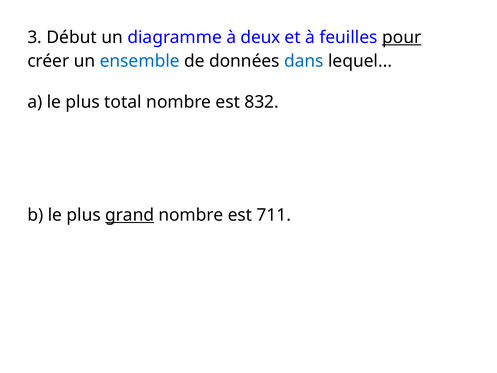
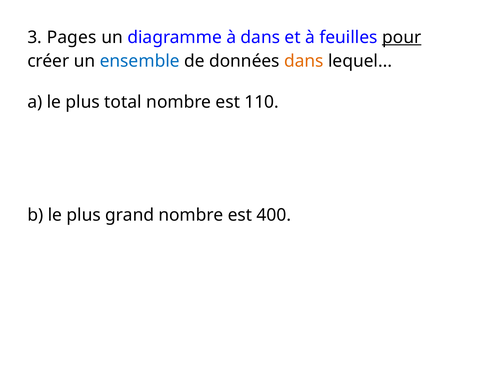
Début: Début -> Pages
à deux: deux -> dans
dans at (304, 61) colour: blue -> orange
832: 832 -> 110
grand underline: present -> none
711: 711 -> 400
